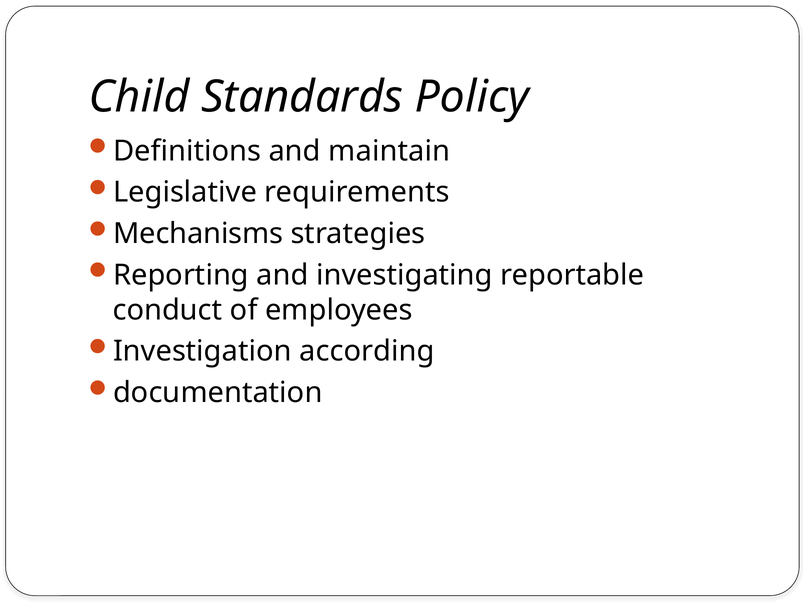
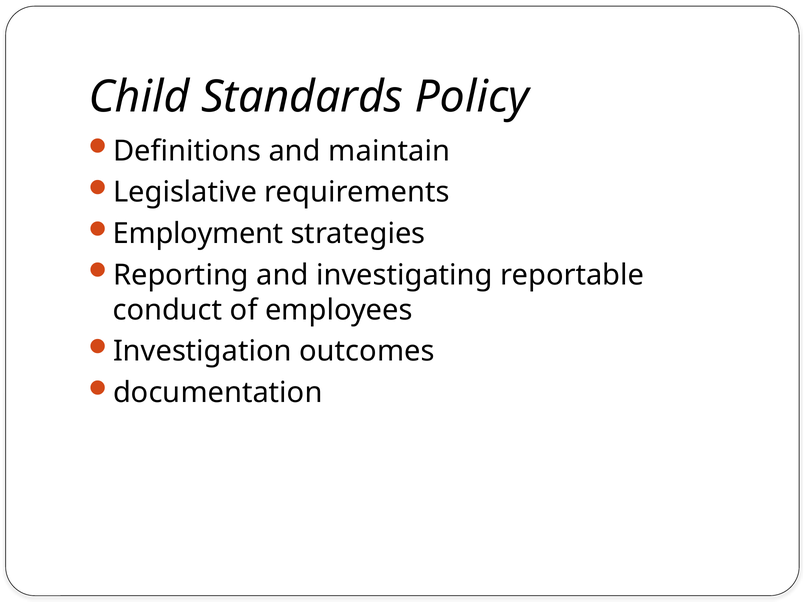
Mechanisms: Mechanisms -> Employment
according: according -> outcomes
